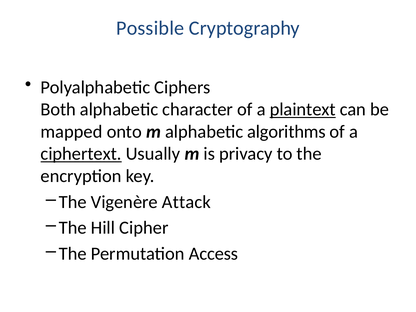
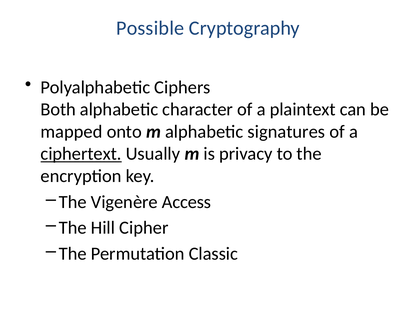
plaintext underline: present -> none
algorithms: algorithms -> signatures
Attack: Attack -> Access
Access: Access -> Classic
